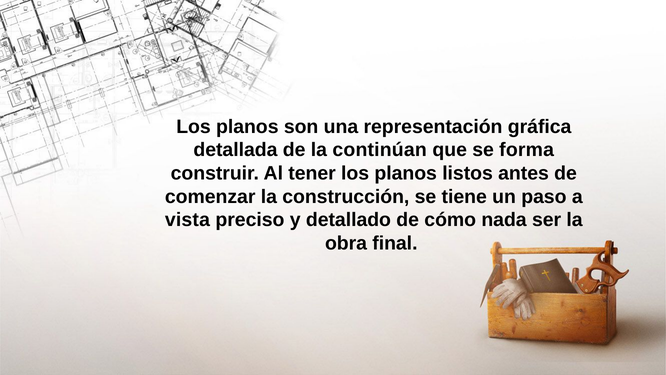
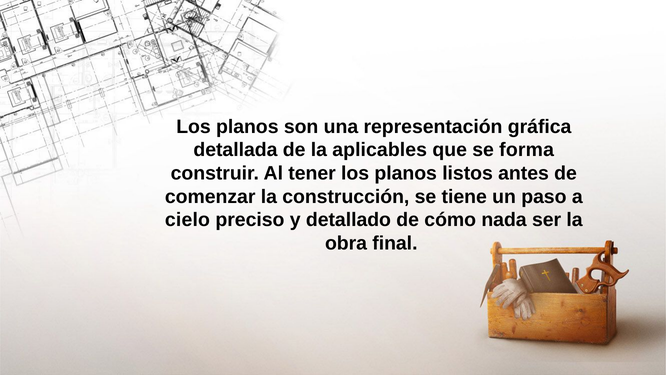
continúan: continúan -> aplicables
vista: vista -> cielo
